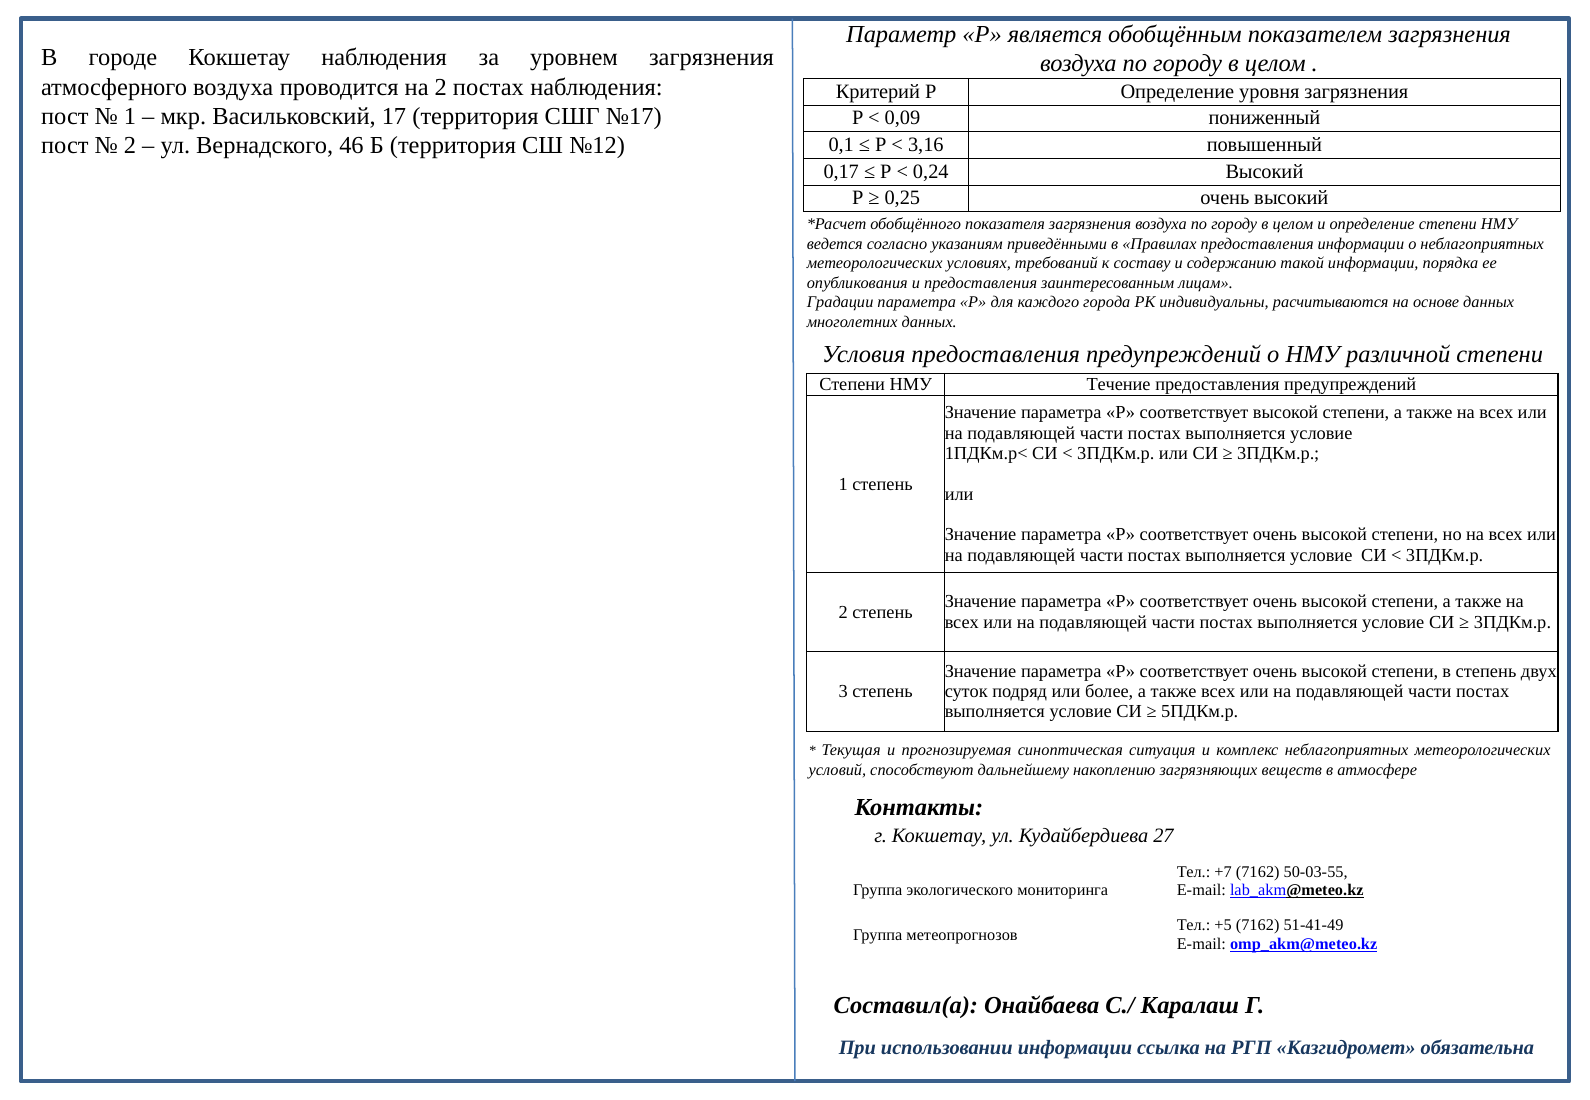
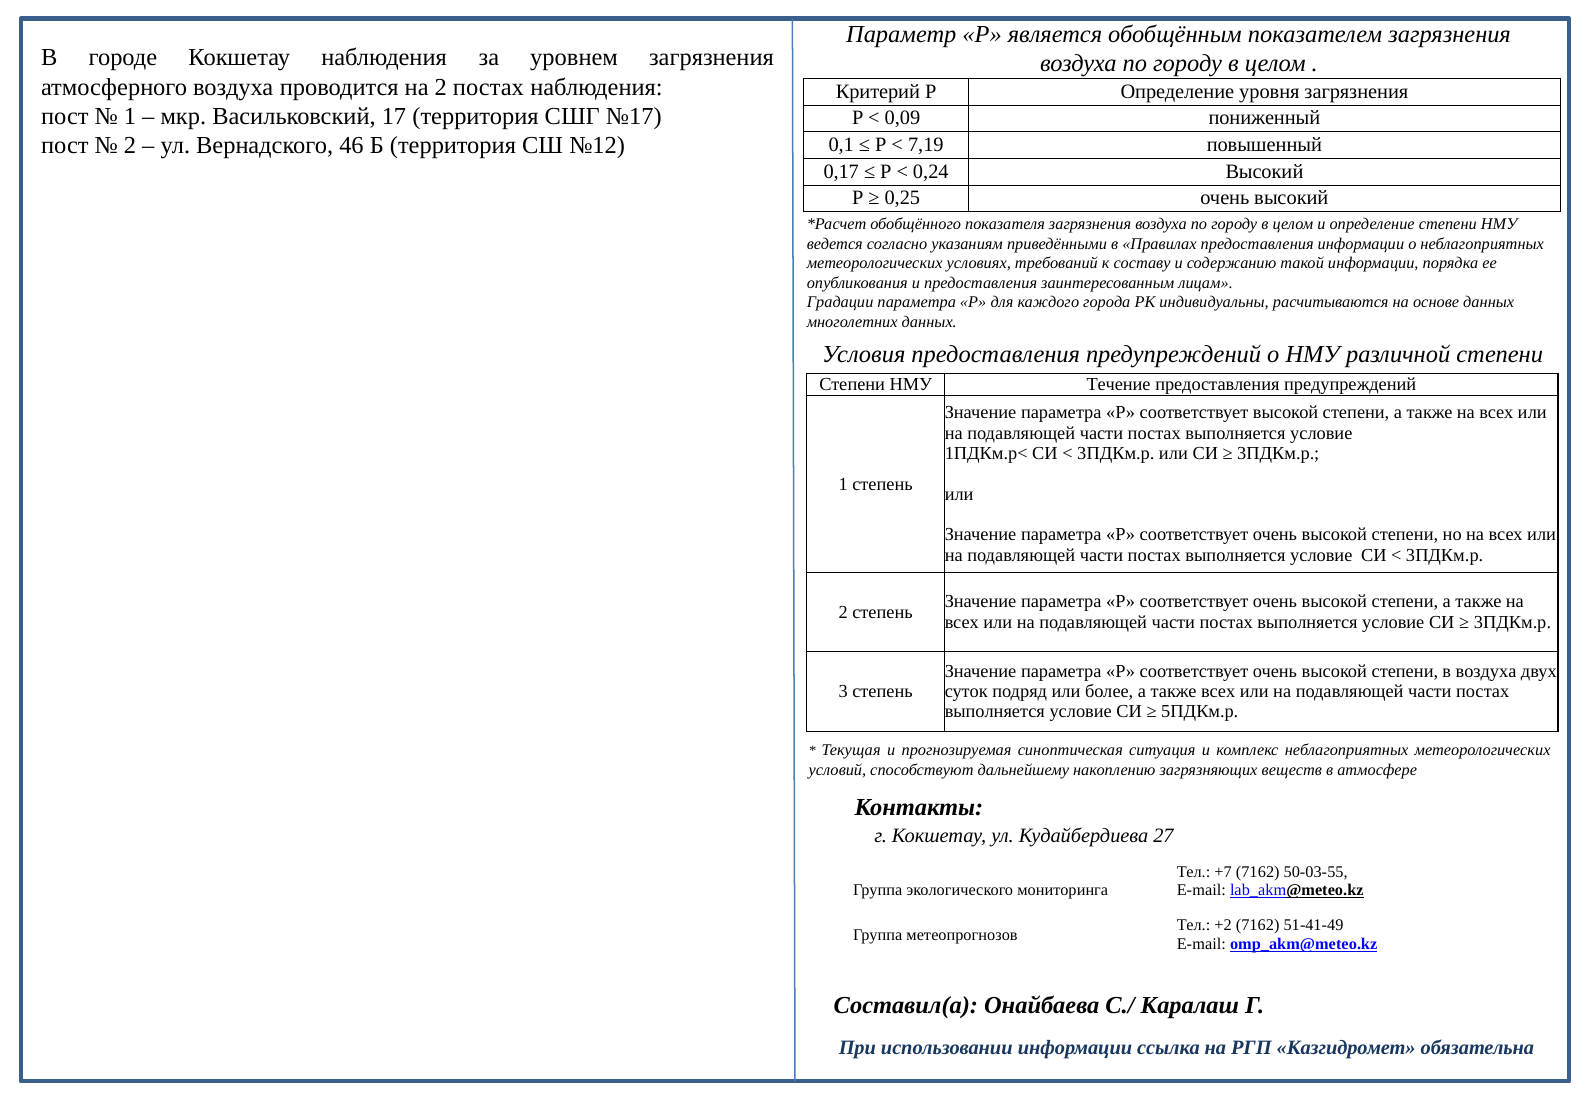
3,16: 3,16 -> 7,19
в степень: степень -> воздуха
+5: +5 -> +2
